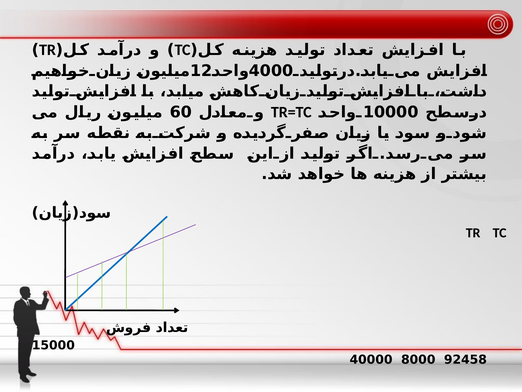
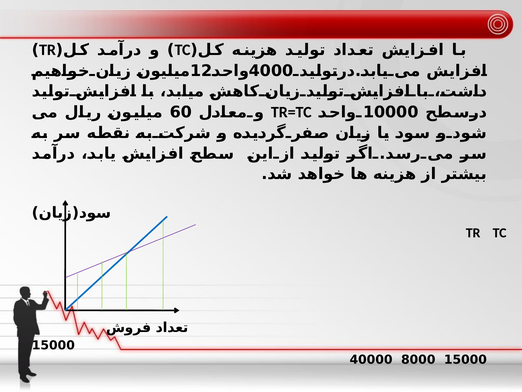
92458 at (465, 359): 92458 -> 15000
